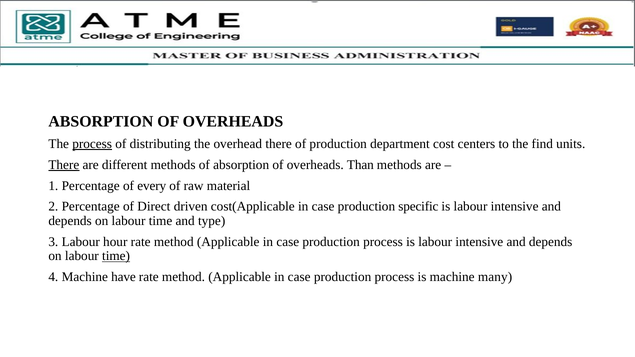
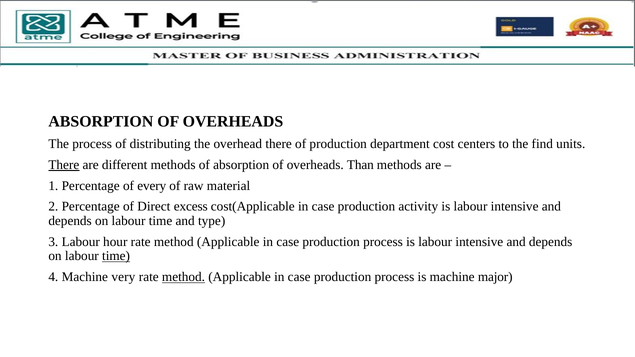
process at (92, 144) underline: present -> none
driven: driven -> excess
specific: specific -> activity
have: have -> very
method at (183, 277) underline: none -> present
many: many -> major
